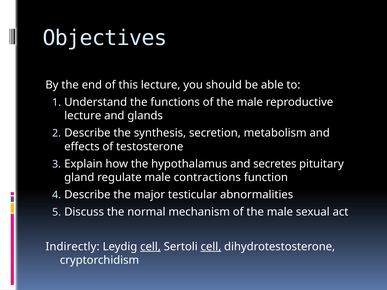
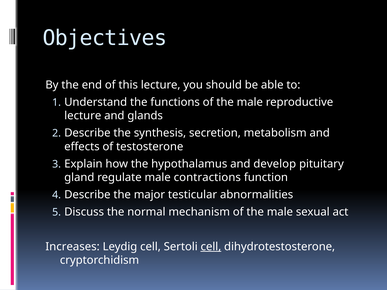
secretes: secretes -> develop
Indirectly: Indirectly -> Increases
cell at (150, 247) underline: present -> none
